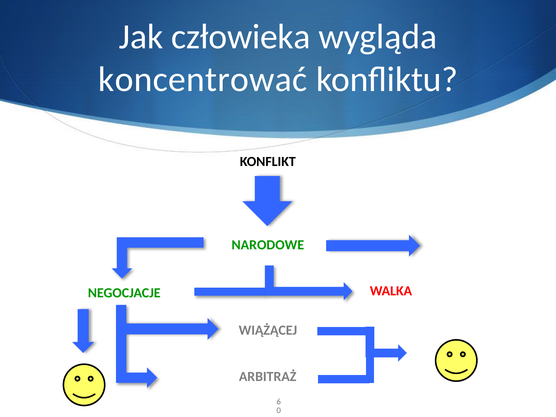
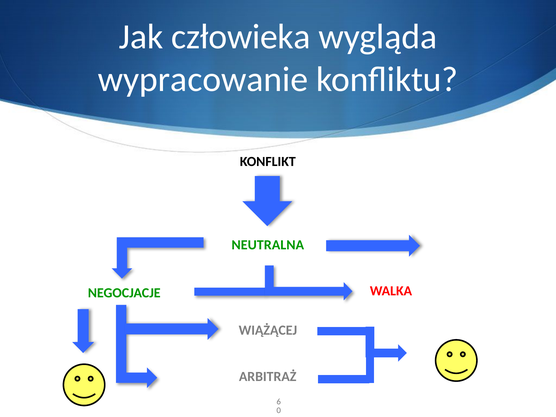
koncentrować: koncentrować -> wypracowanie
NARODOWE: NARODOWE -> NEUTRALNA
